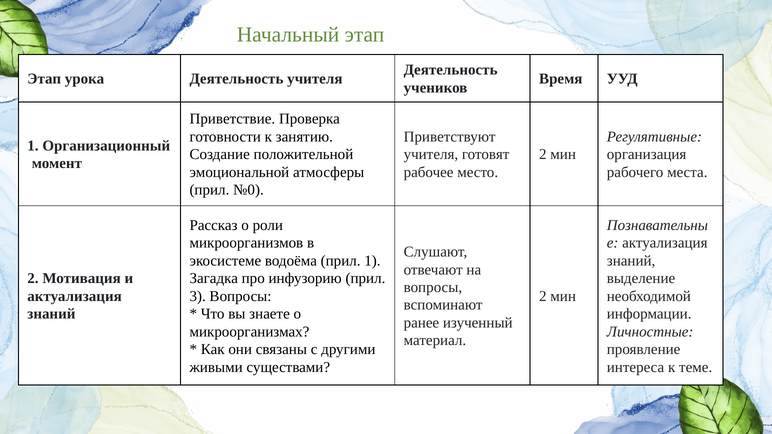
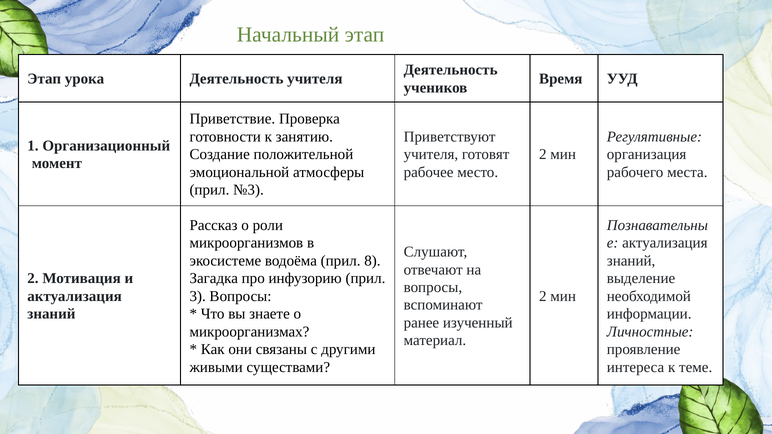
№0: №0 -> №3
прил 1: 1 -> 8
